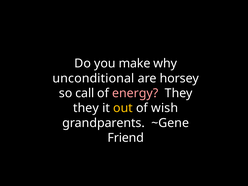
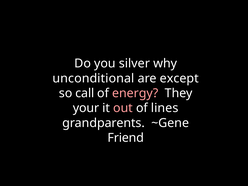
make: make -> silver
horsey: horsey -> except
they at (86, 108): they -> your
out colour: yellow -> pink
wish: wish -> lines
